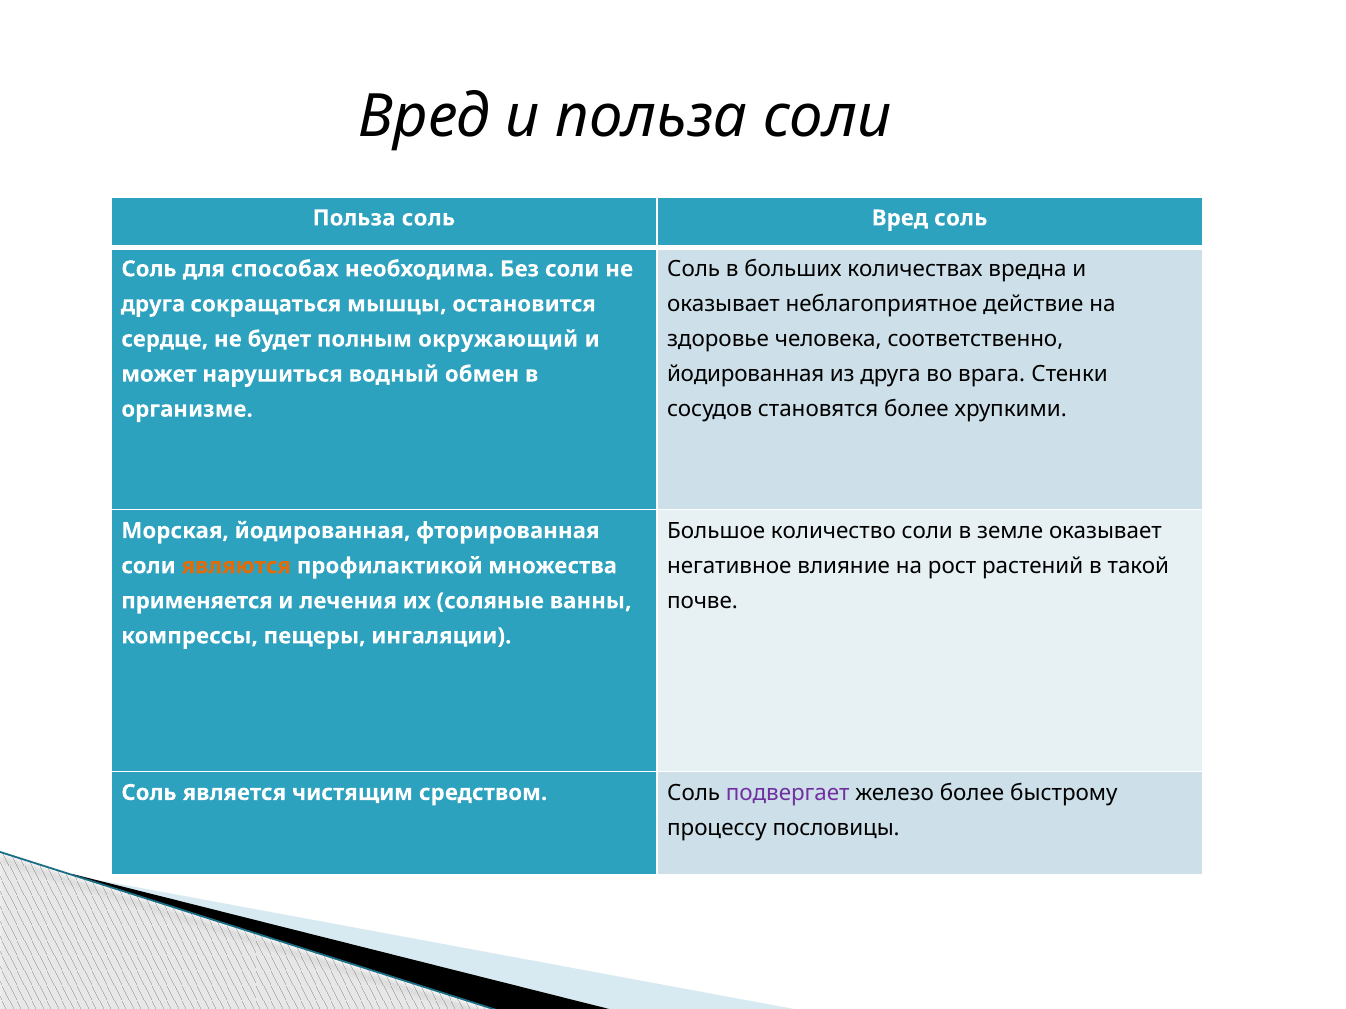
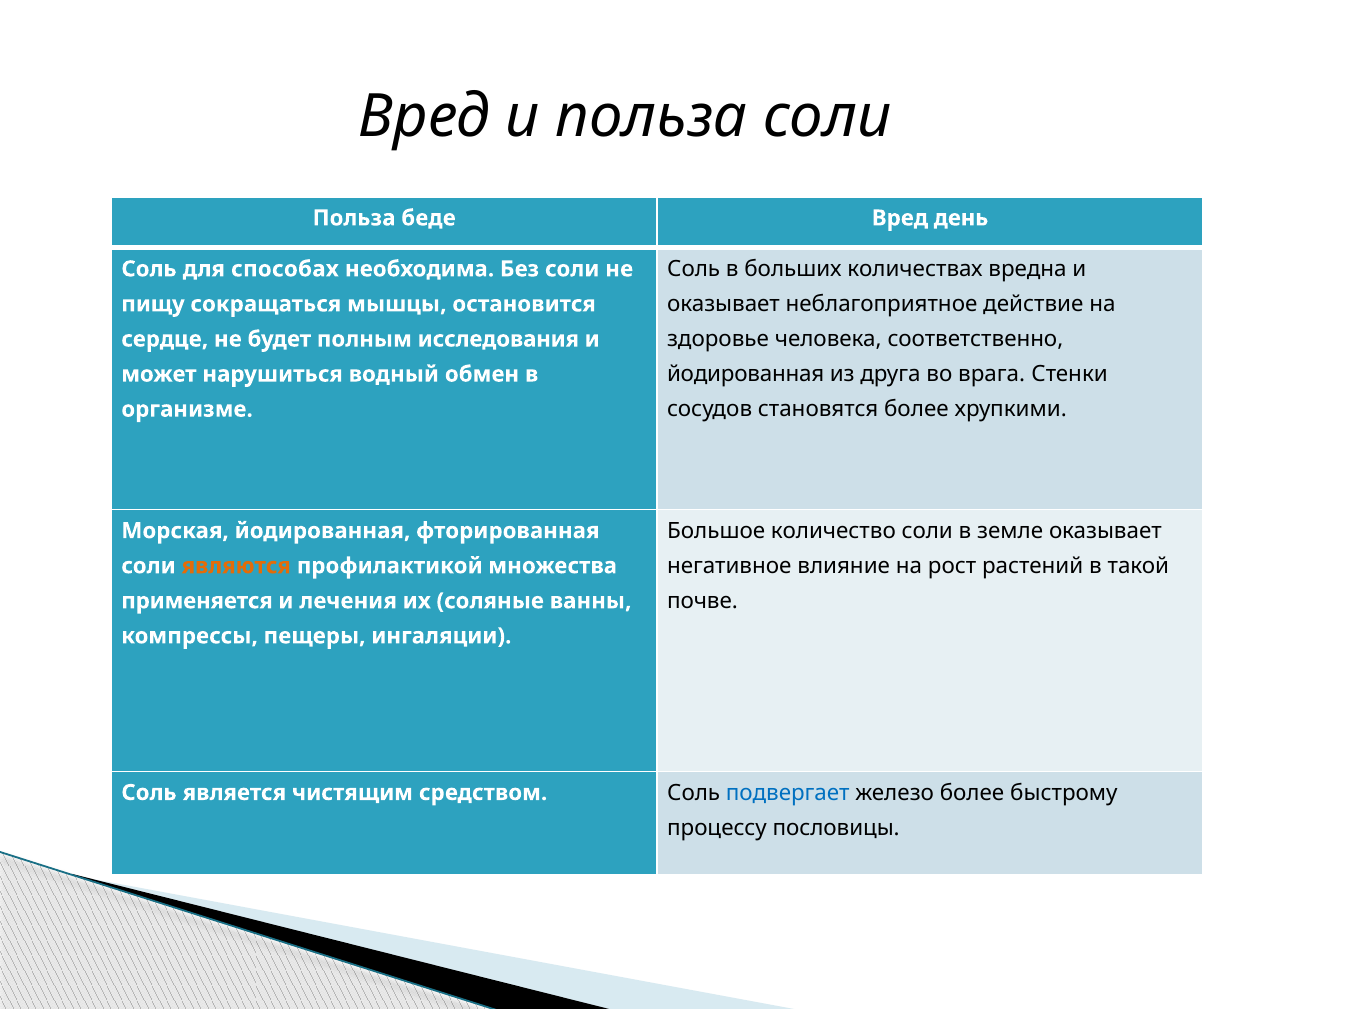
Польза соль: соль -> беде
Вред соль: соль -> день
друга at (153, 304): друга -> пищу
окружающий: окружающий -> исследования
подвергает colour: purple -> blue
